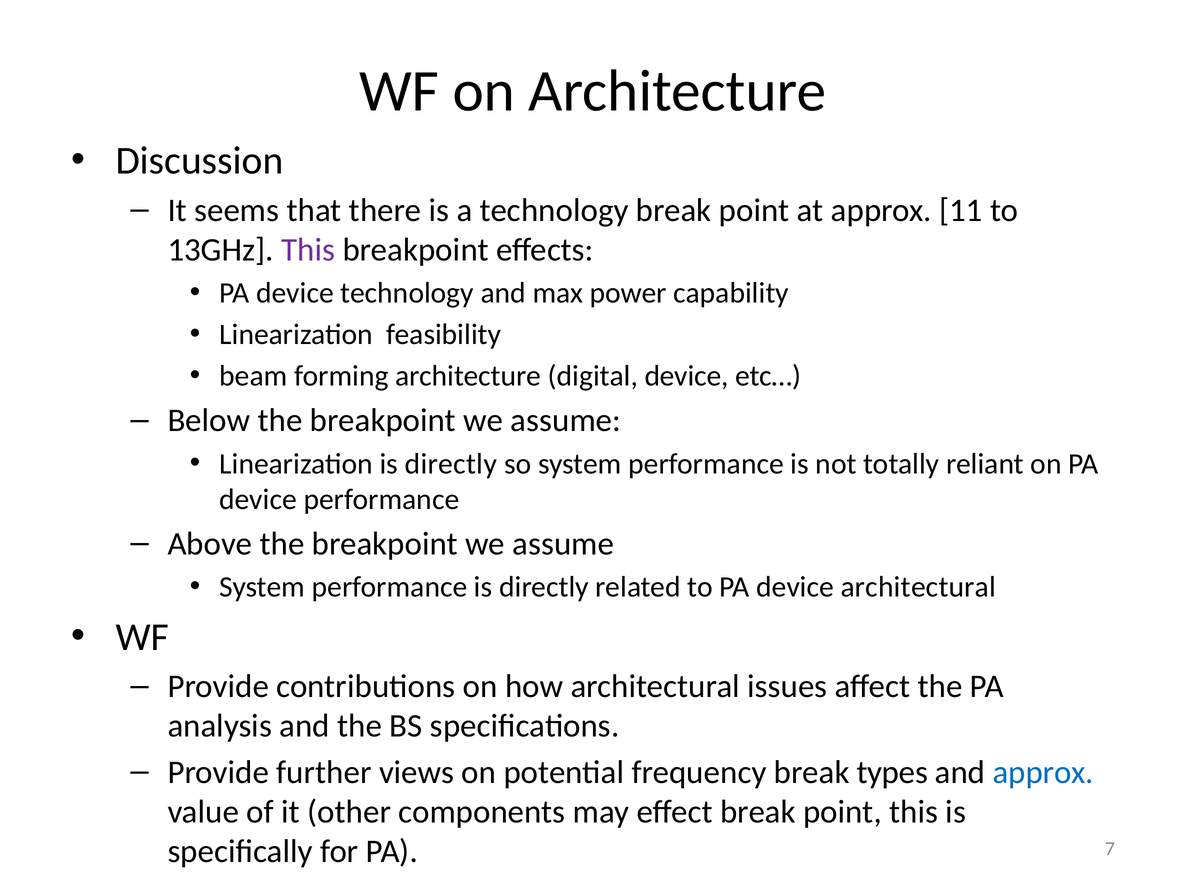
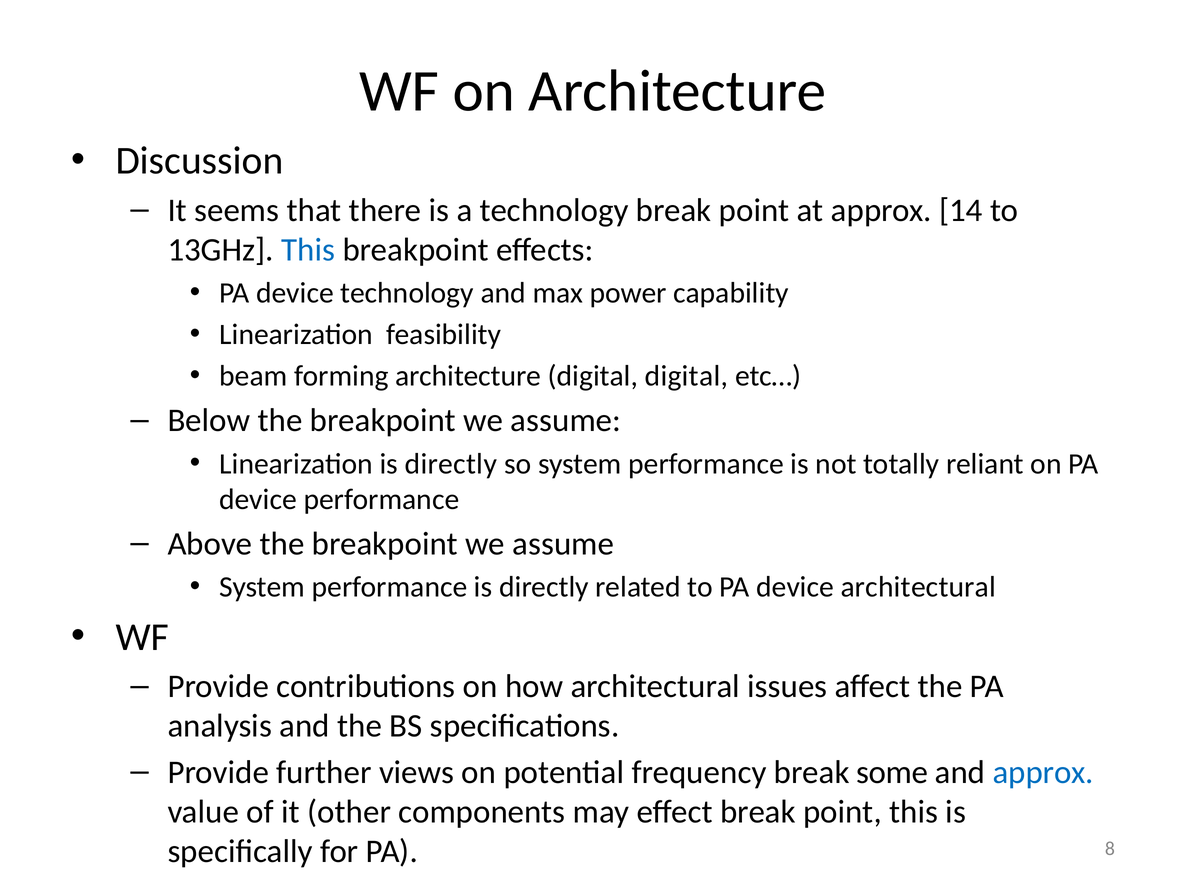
11: 11 -> 14
This at (308, 250) colour: purple -> blue
digital device: device -> digital
types: types -> some
7: 7 -> 8
